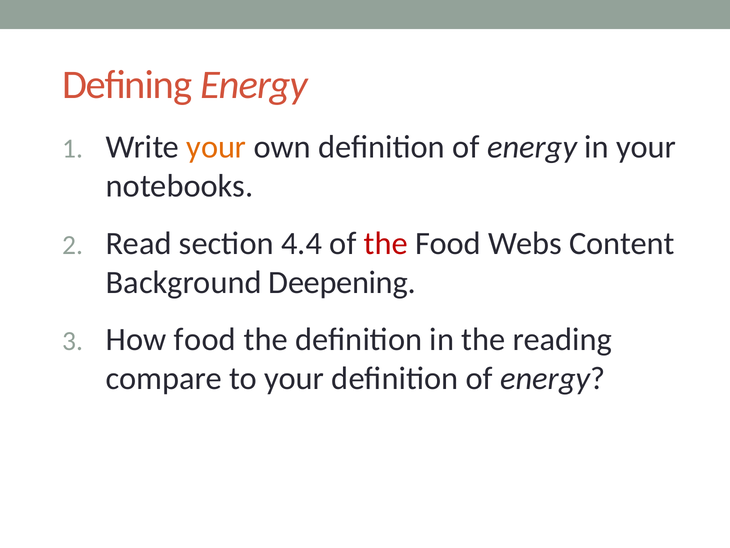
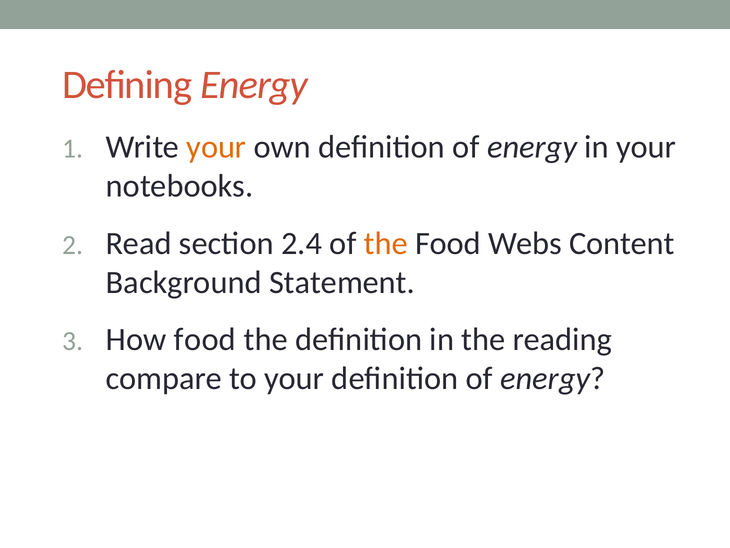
4.4: 4.4 -> 2.4
the at (386, 243) colour: red -> orange
Deepening: Deepening -> Statement
